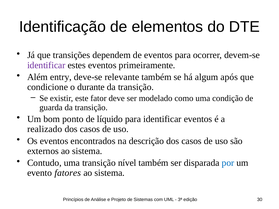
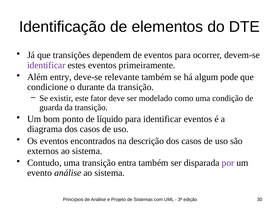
após: após -> pode
realizado: realizado -> diagrama
nível: nível -> entra
por colour: blue -> purple
evento fatores: fatores -> análise
